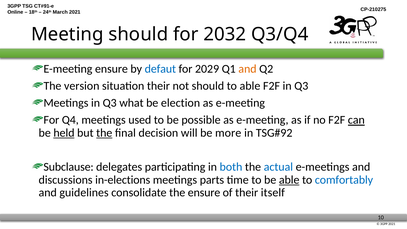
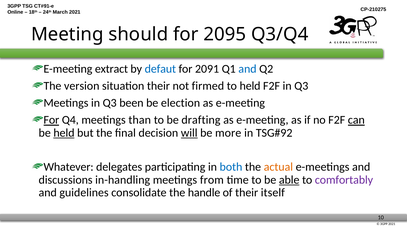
2032: 2032 -> 2095
E-meeting ensure: ensure -> extract
2029: 2029 -> 2091
and at (247, 69) colour: orange -> blue
not should: should -> firmed
to able: able -> held
what: what -> been
For at (51, 120) underline: none -> present
used: used -> than
possible: possible -> drafting
the at (104, 133) underline: present -> none
will underline: none -> present
Subclause: Subclause -> Whatever
actual colour: blue -> orange
in-elections: in-elections -> in-handling
parts: parts -> from
comfortably colour: blue -> purple
the ensure: ensure -> handle
